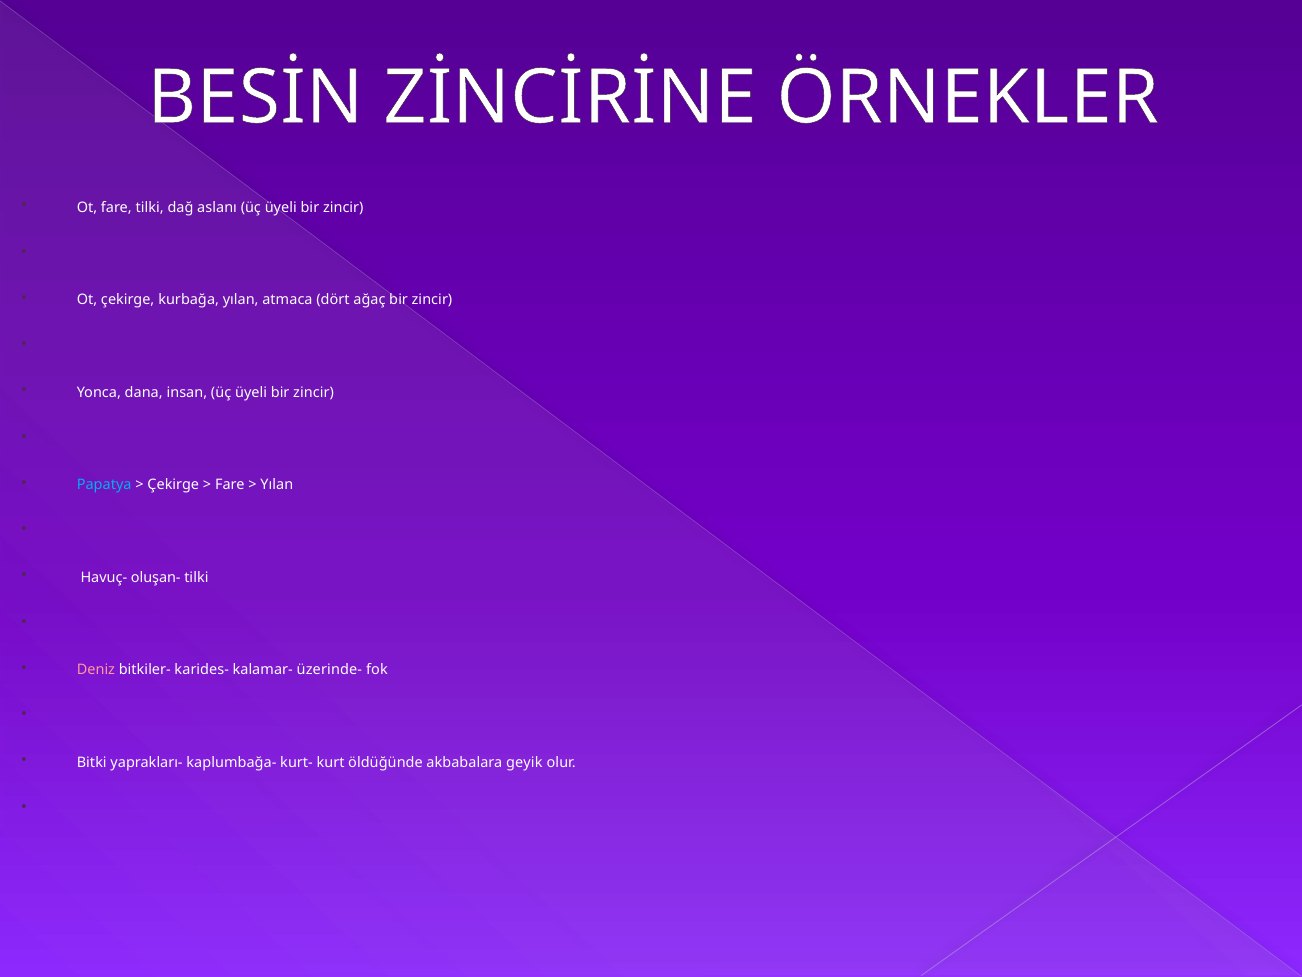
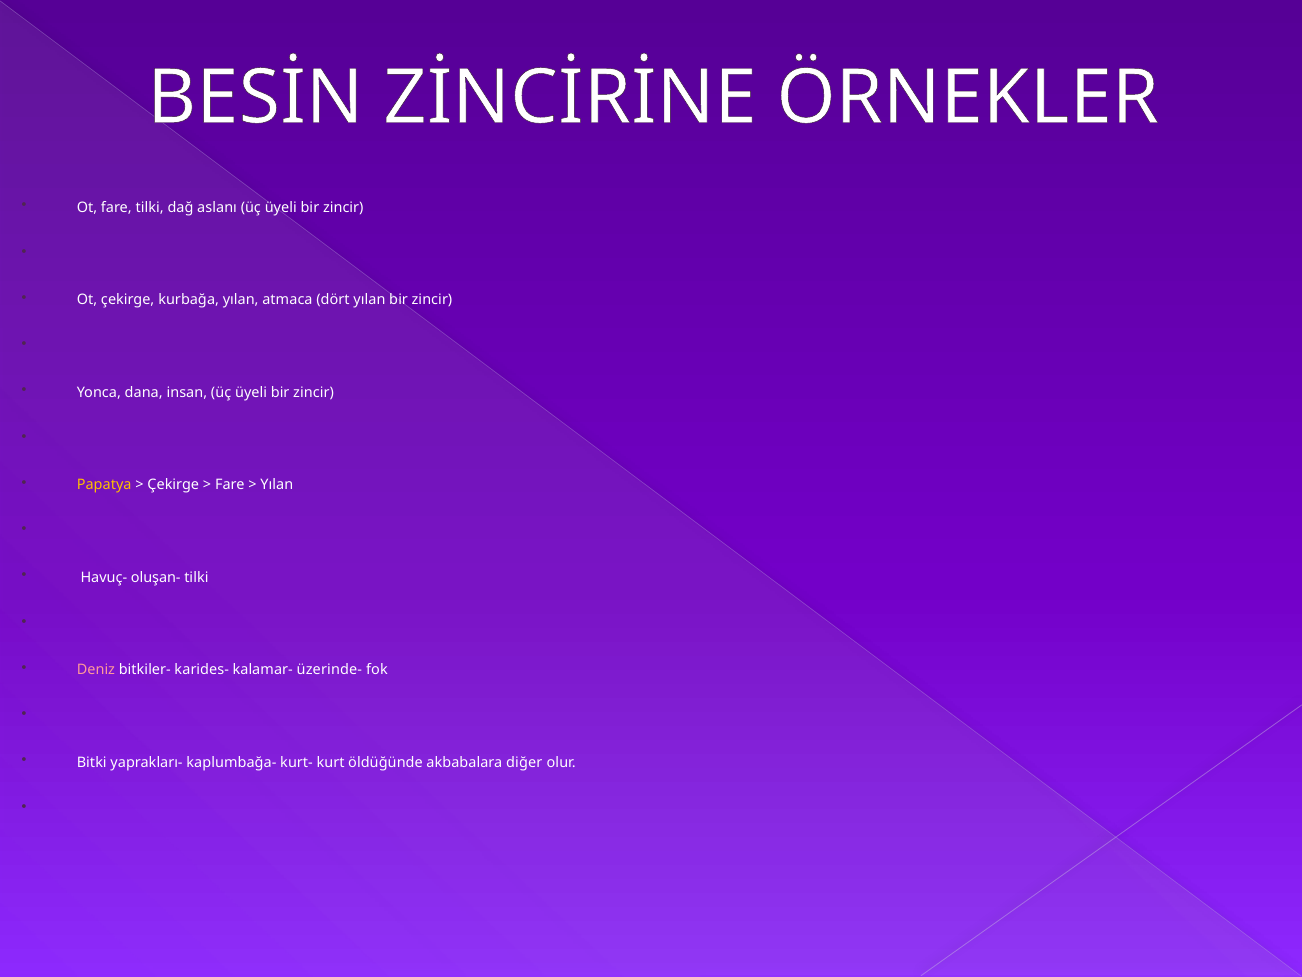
dört ağaç: ağaç -> yılan
Papatya colour: light blue -> yellow
geyik: geyik -> diğer
